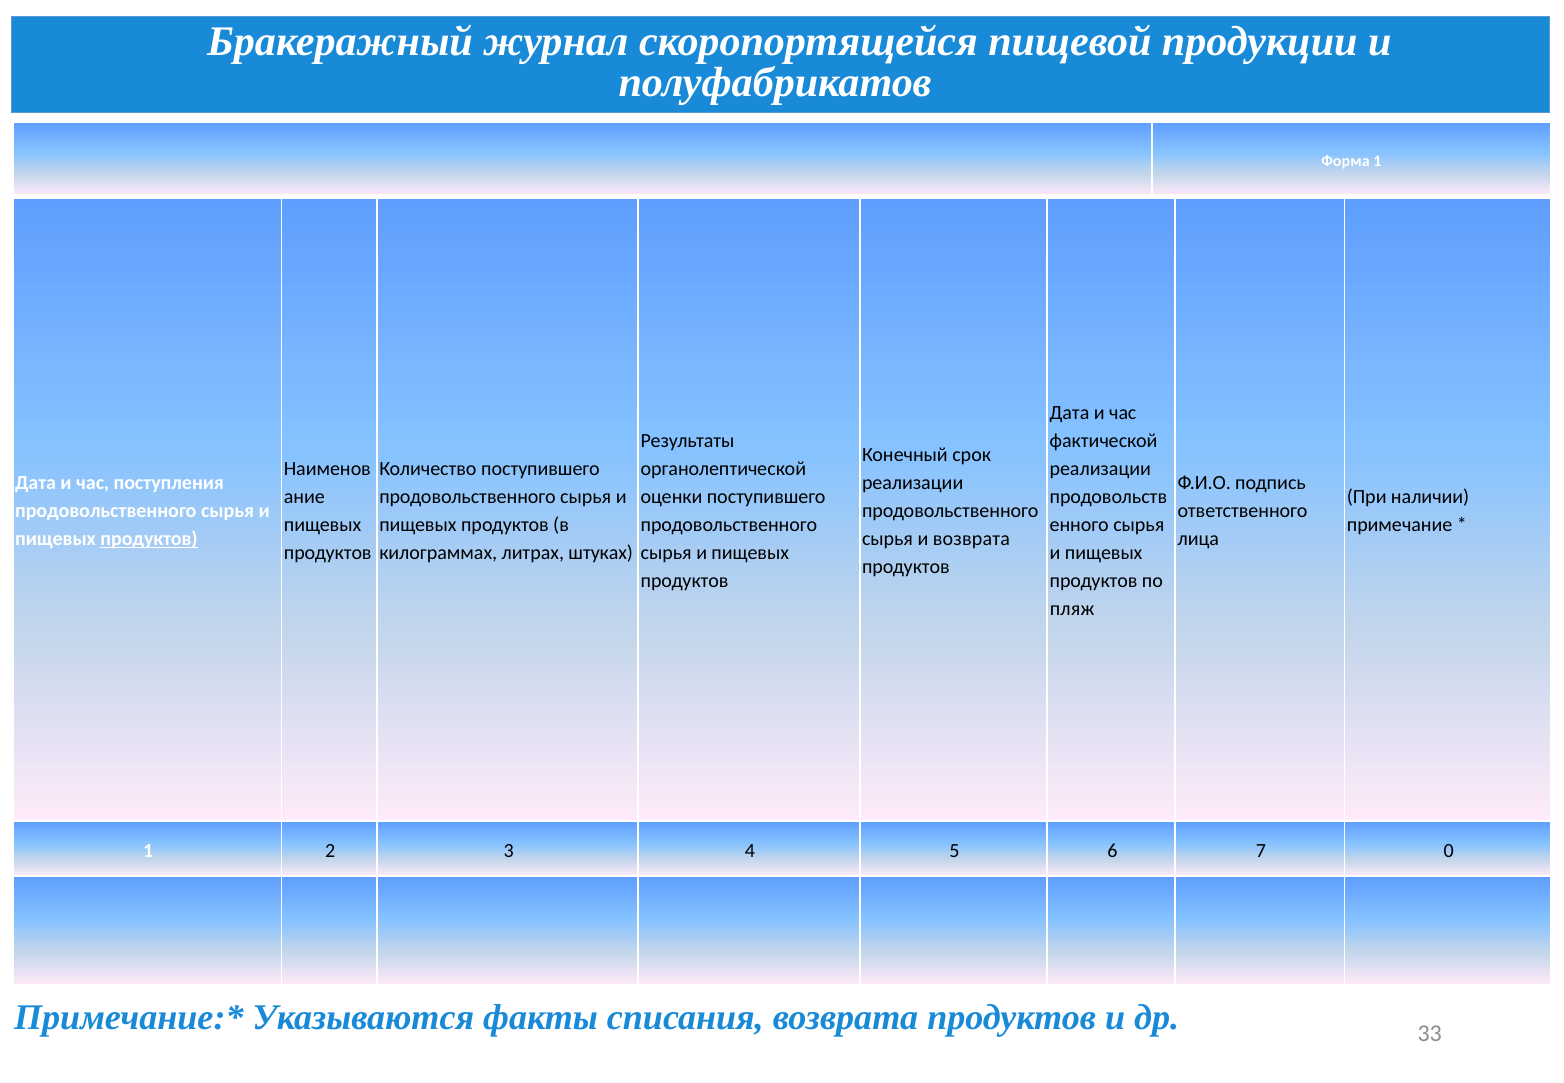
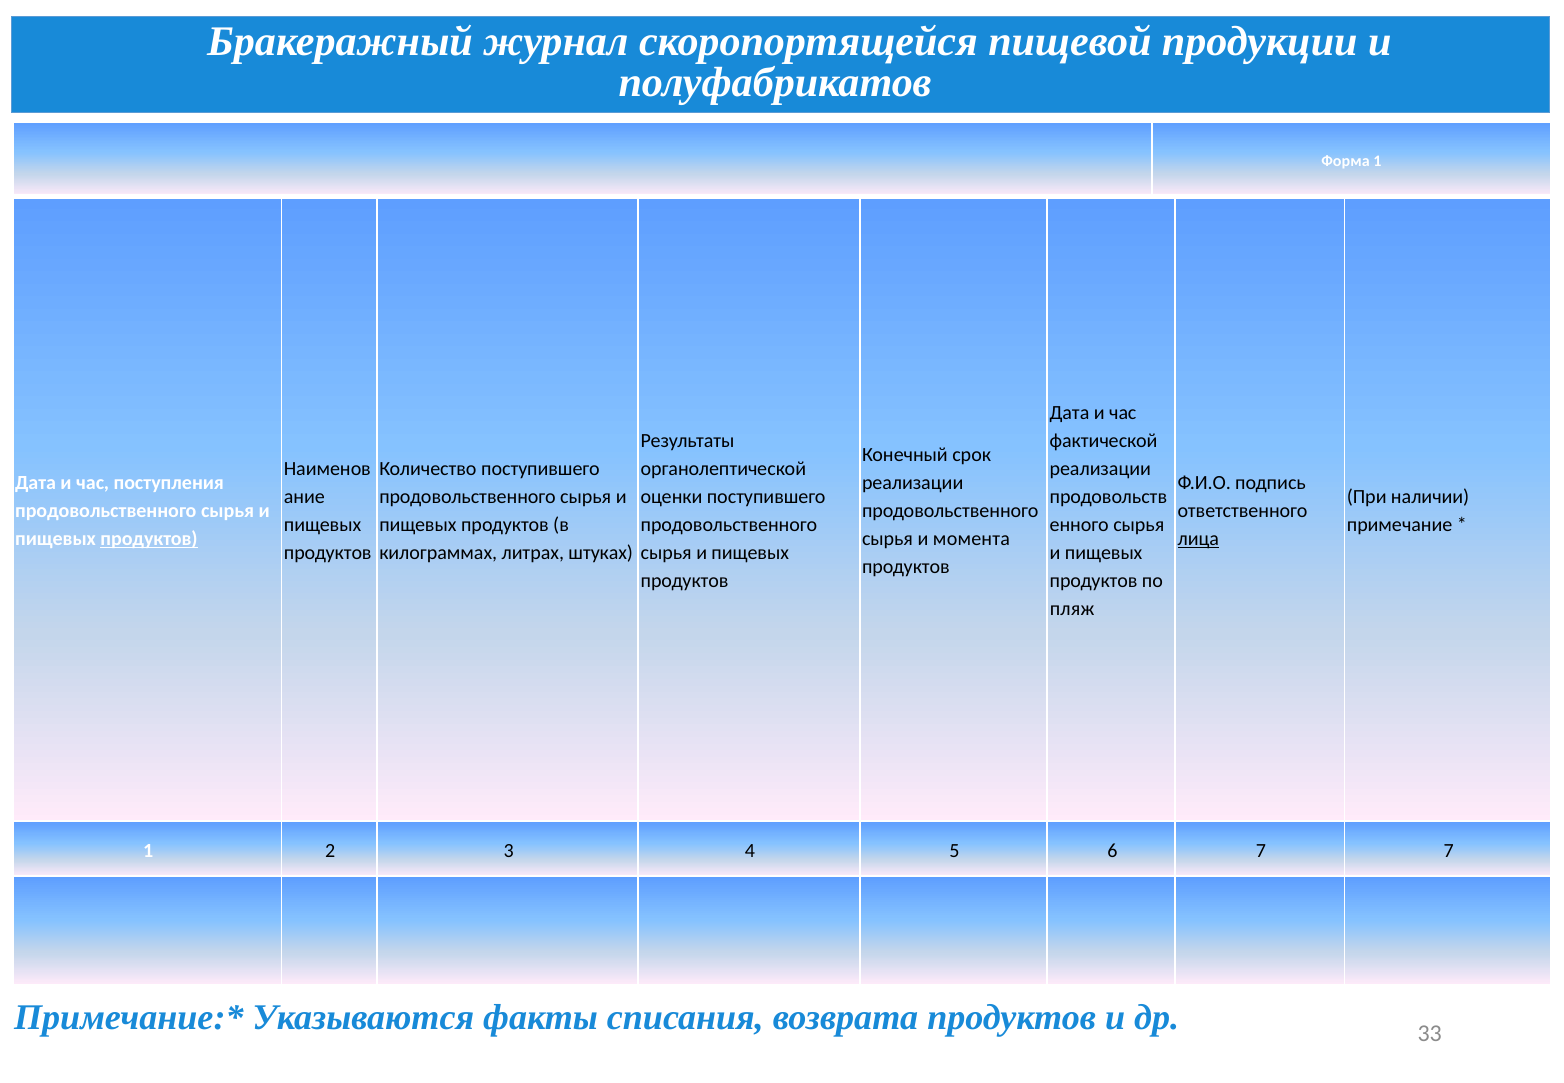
и возврата: возврата -> момента
лица underline: none -> present
7 0: 0 -> 7
